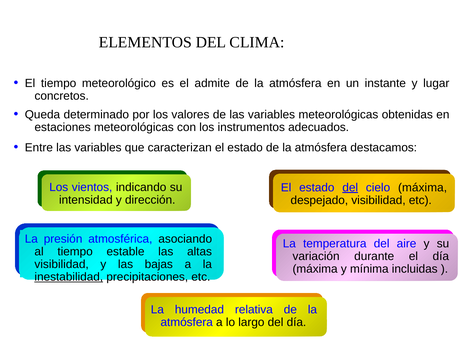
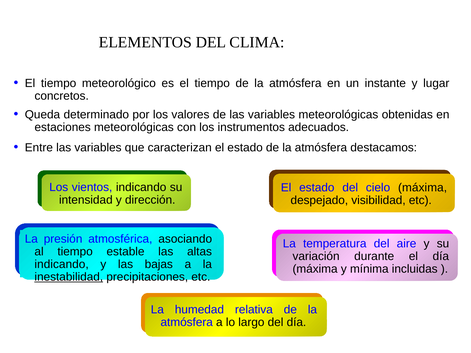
es el admite: admite -> tiempo
del at (350, 188) underline: present -> none
visibilidad at (62, 264): visibilidad -> indicando
